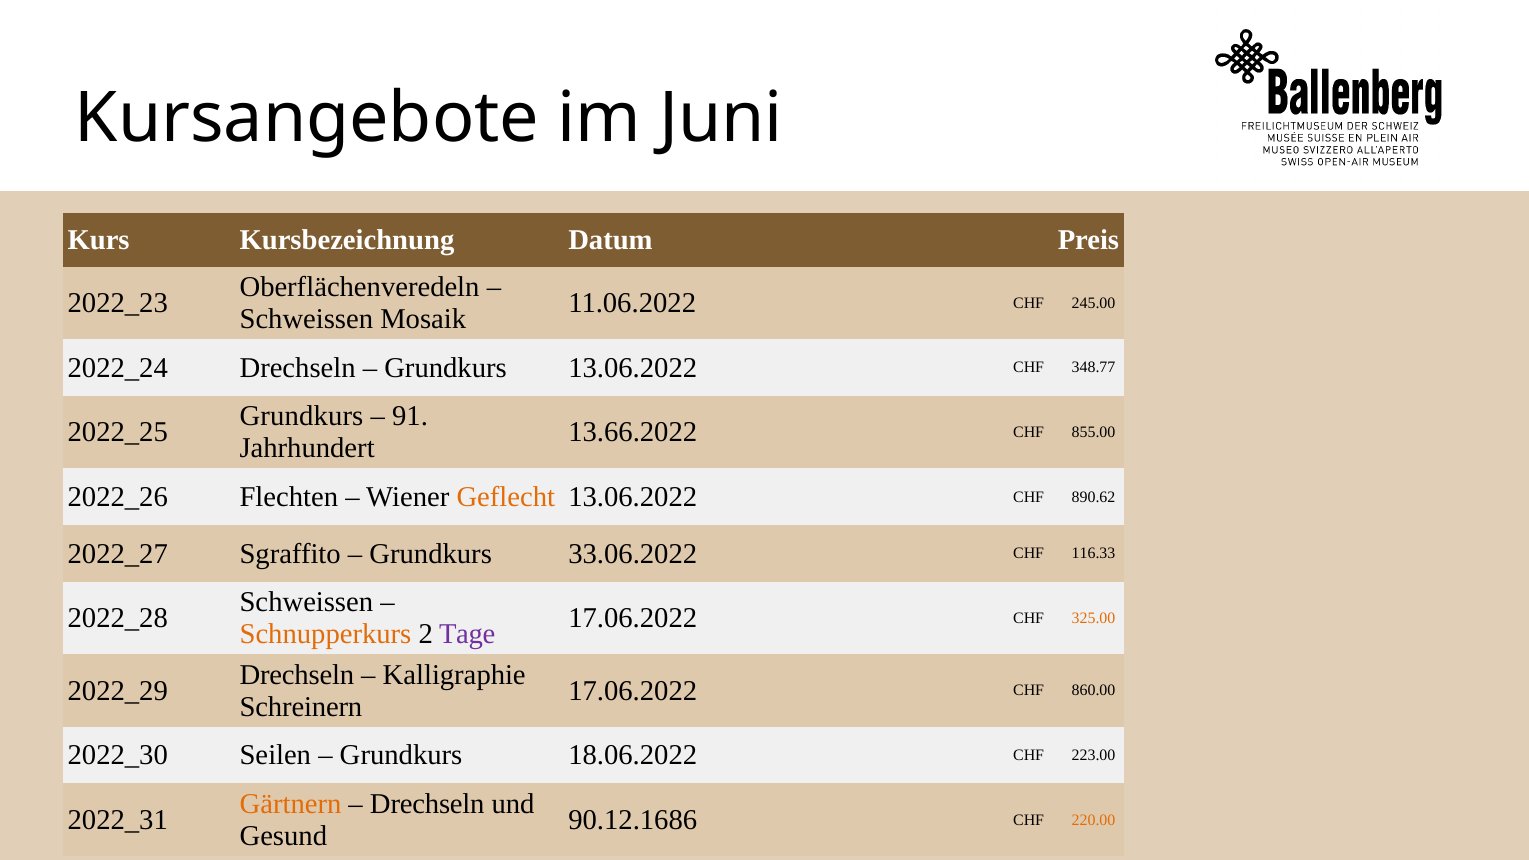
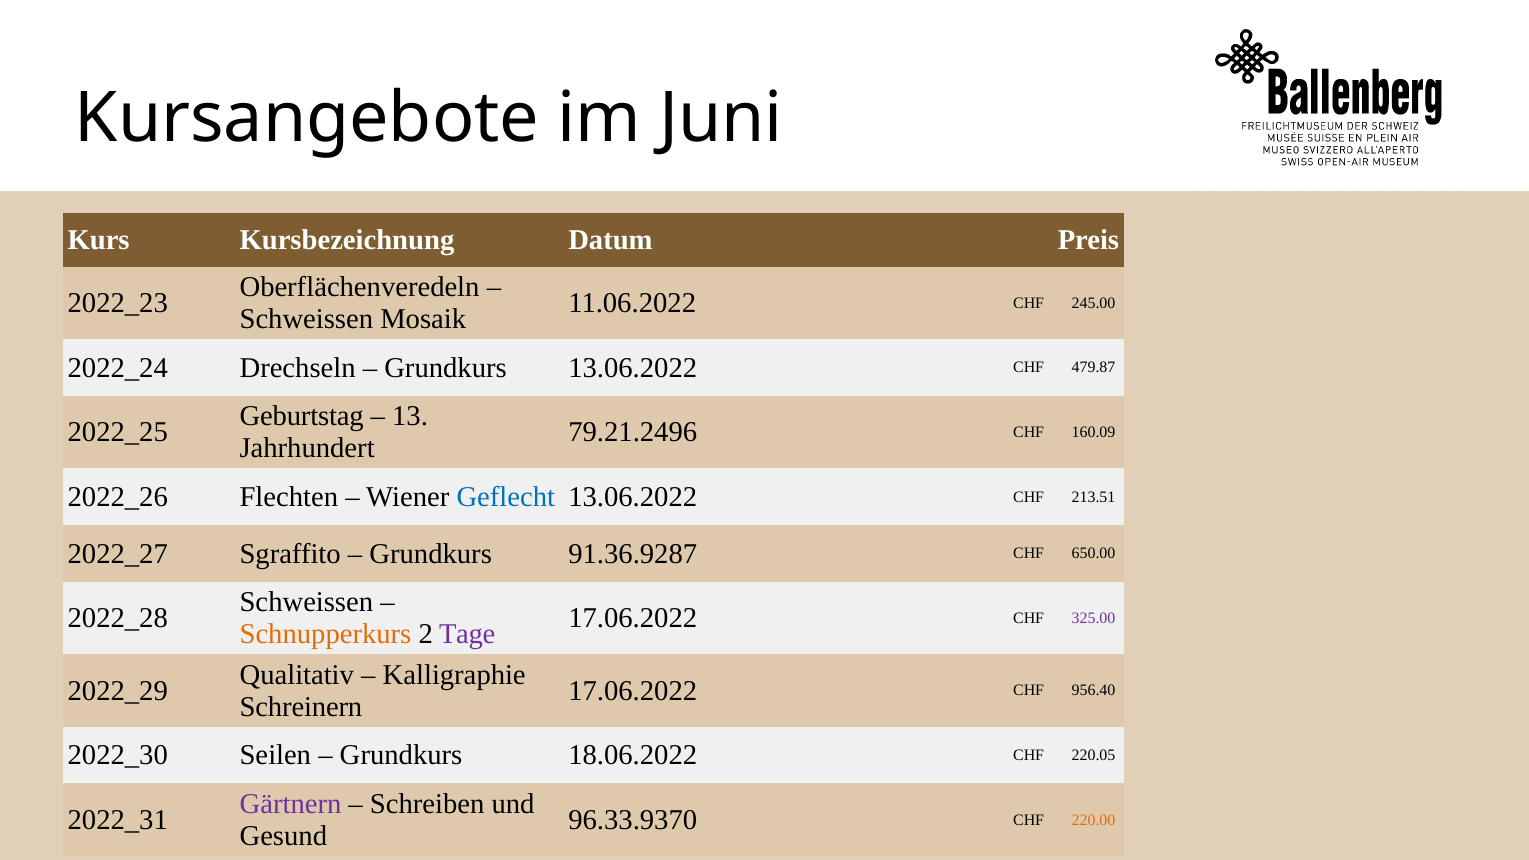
348.77: 348.77 -> 479.87
Grundkurs at (302, 417): Grundkurs -> Geburtstag
91: 91 -> 13
13.66.2022: 13.66.2022 -> 79.21.2496
855.00: 855.00 -> 160.09
Geflecht colour: orange -> blue
890.62: 890.62 -> 213.51
33.06.2022: 33.06.2022 -> 91.36.9287
116.33: 116.33 -> 650.00
325.00 colour: orange -> purple
Drechseln at (297, 675): Drechseln -> Qualitativ
860.00: 860.00 -> 956.40
223.00: 223.00 -> 220.05
Gärtnern colour: orange -> purple
Drechseln at (427, 804): Drechseln -> Schreiben
90.12.1686: 90.12.1686 -> 96.33.9370
